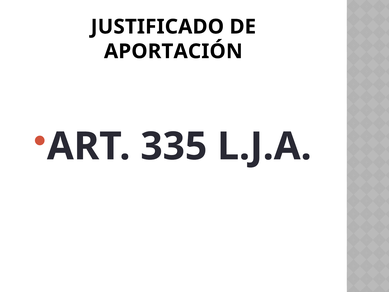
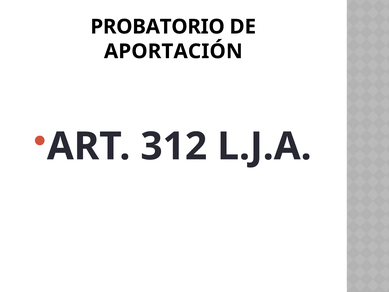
JUSTIFICADO: JUSTIFICADO -> PROBATORIO
335: 335 -> 312
